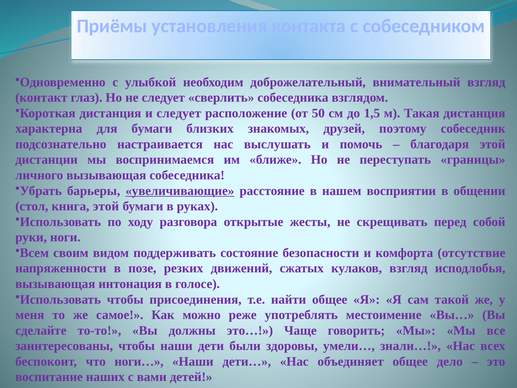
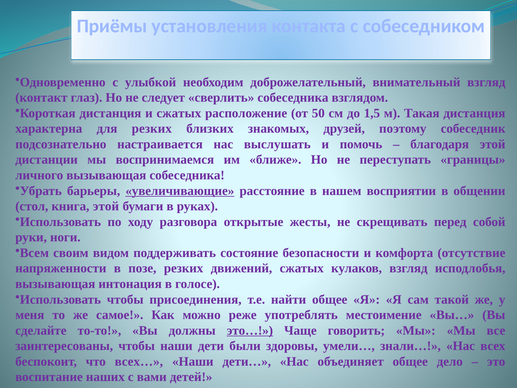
и следует: следует -> сжатых
для бумаги: бумаги -> резких
это… underline: none -> present
ноги…: ноги… -> всех…
